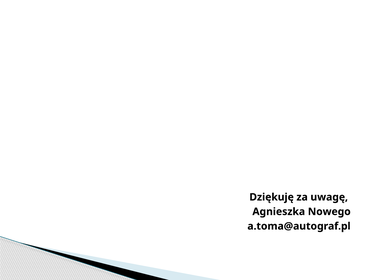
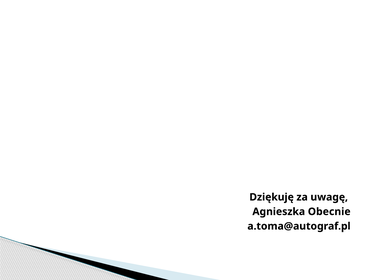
Nowego: Nowego -> Obecnie
